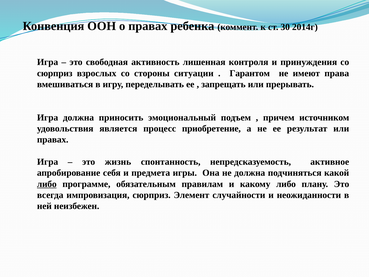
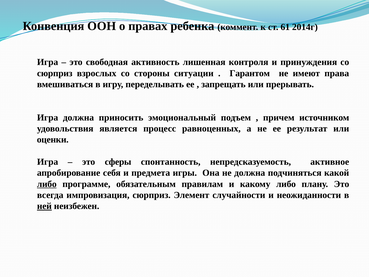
30: 30 -> 61
приобретение: приобретение -> равноценных
правах at (53, 140): правах -> оценки
жизнь: жизнь -> сферы
ней underline: none -> present
